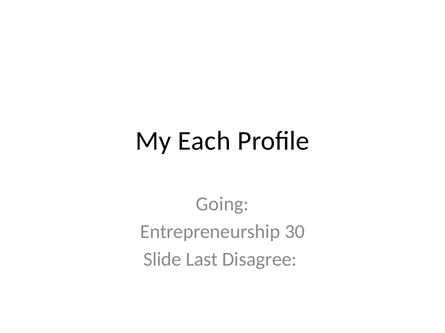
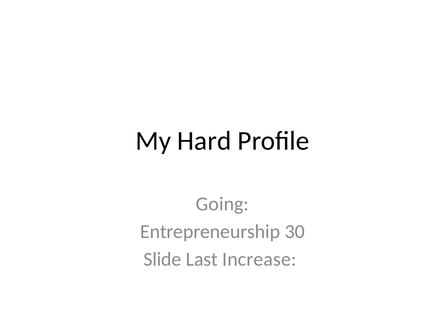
Each: Each -> Hard
Disagree: Disagree -> Increase
